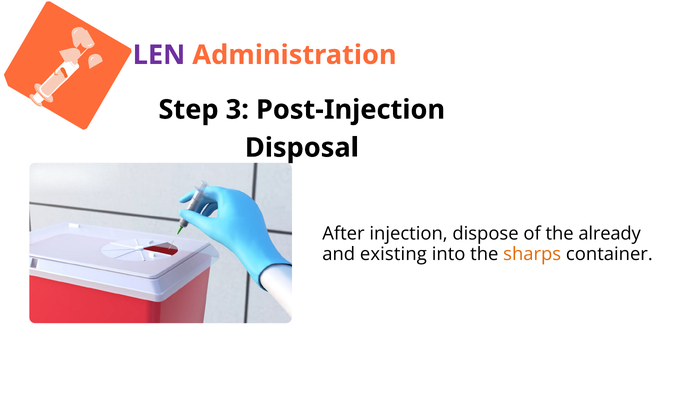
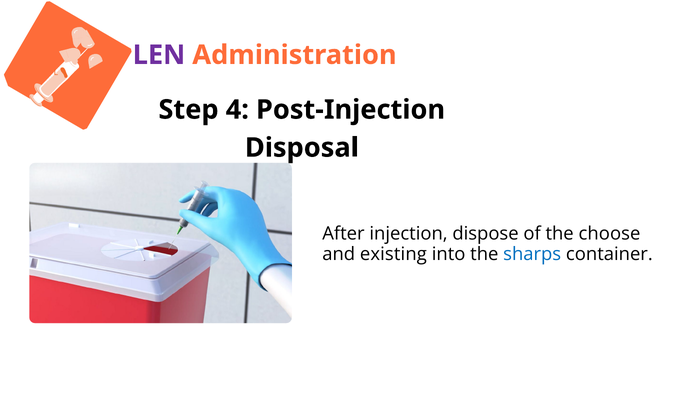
3: 3 -> 4
already: already -> choose
sharps colour: orange -> blue
